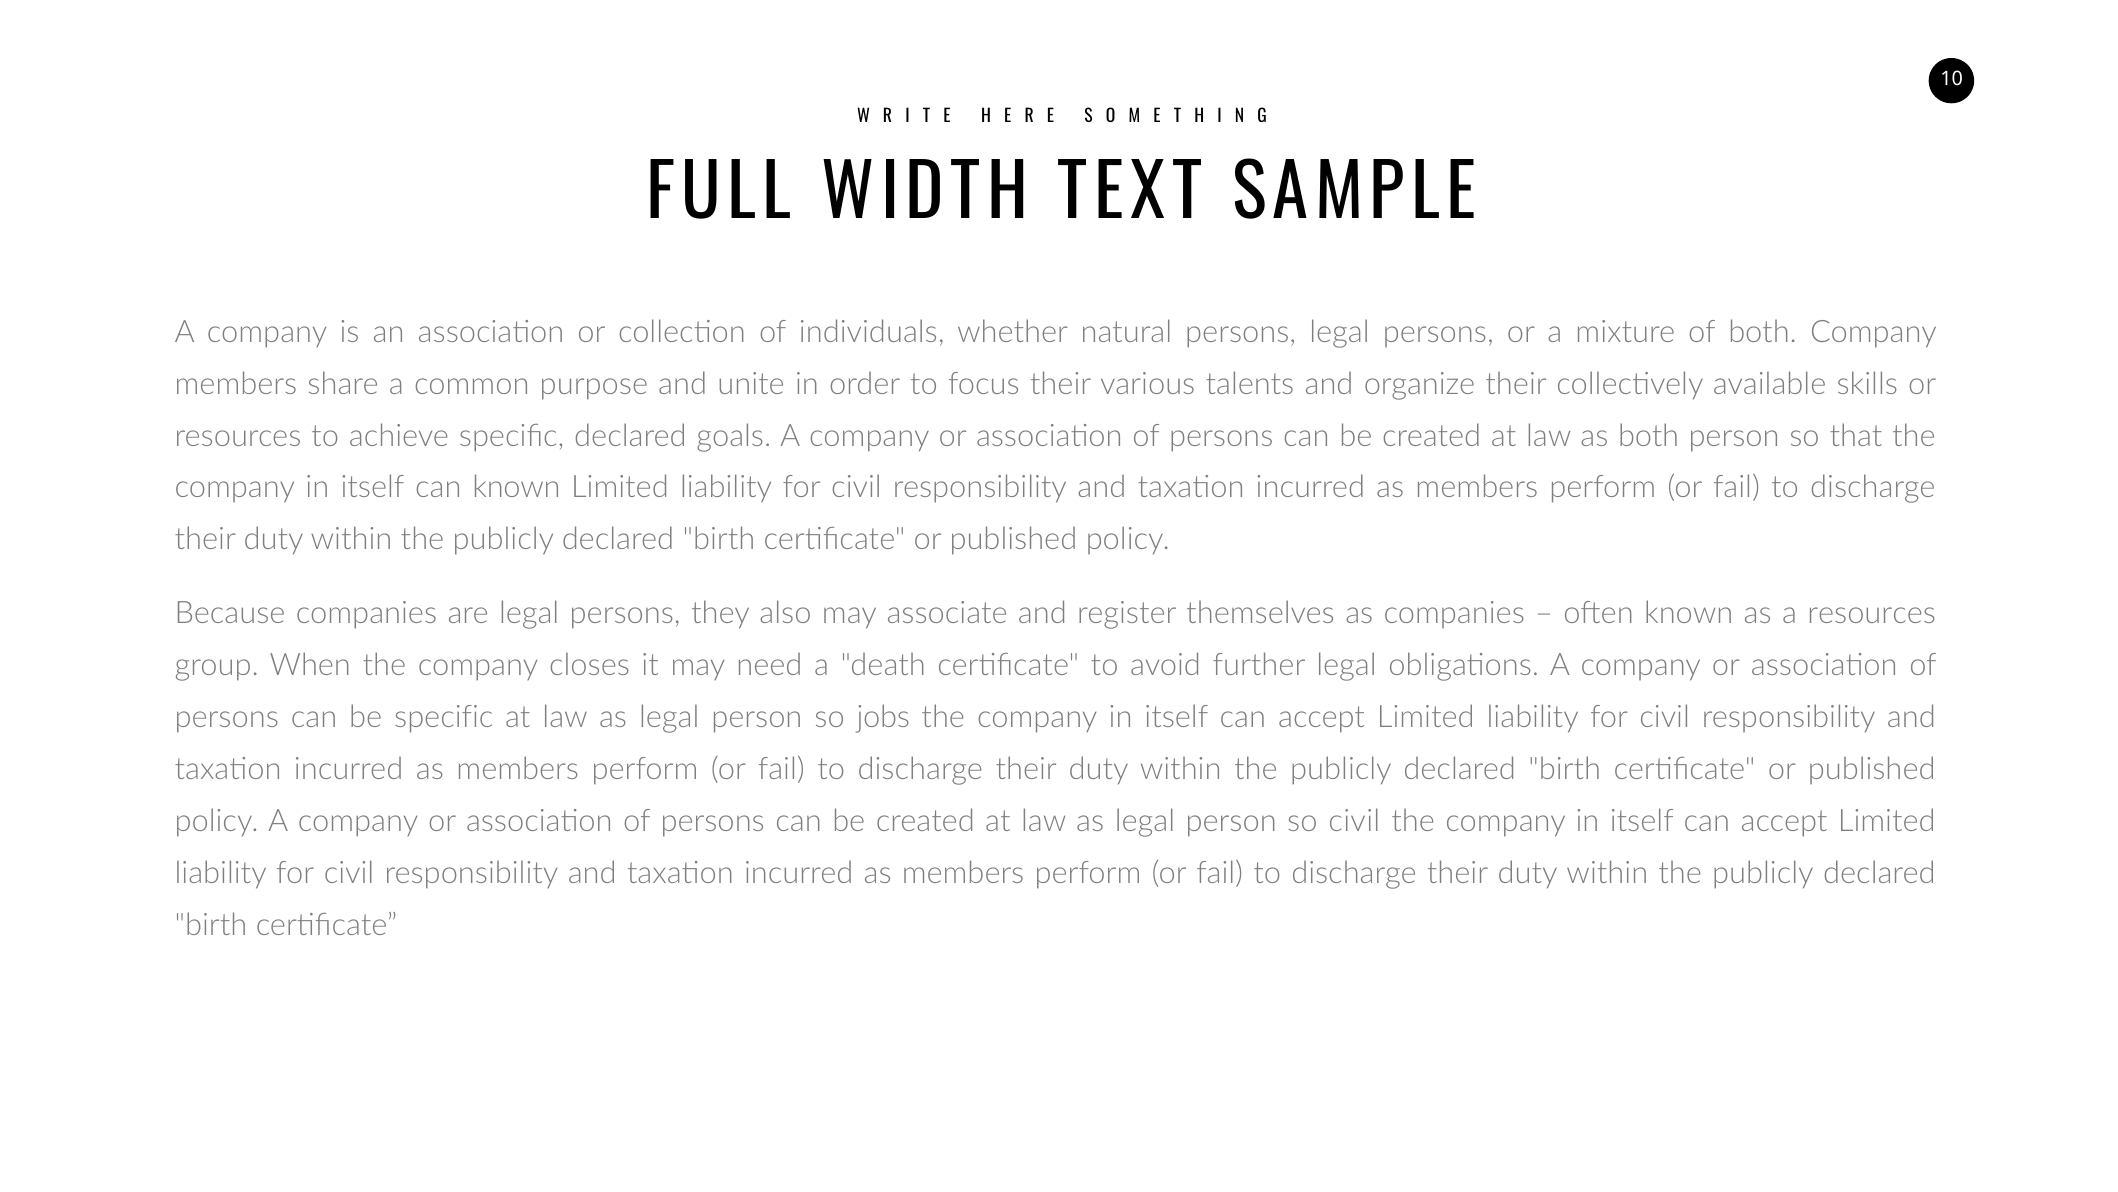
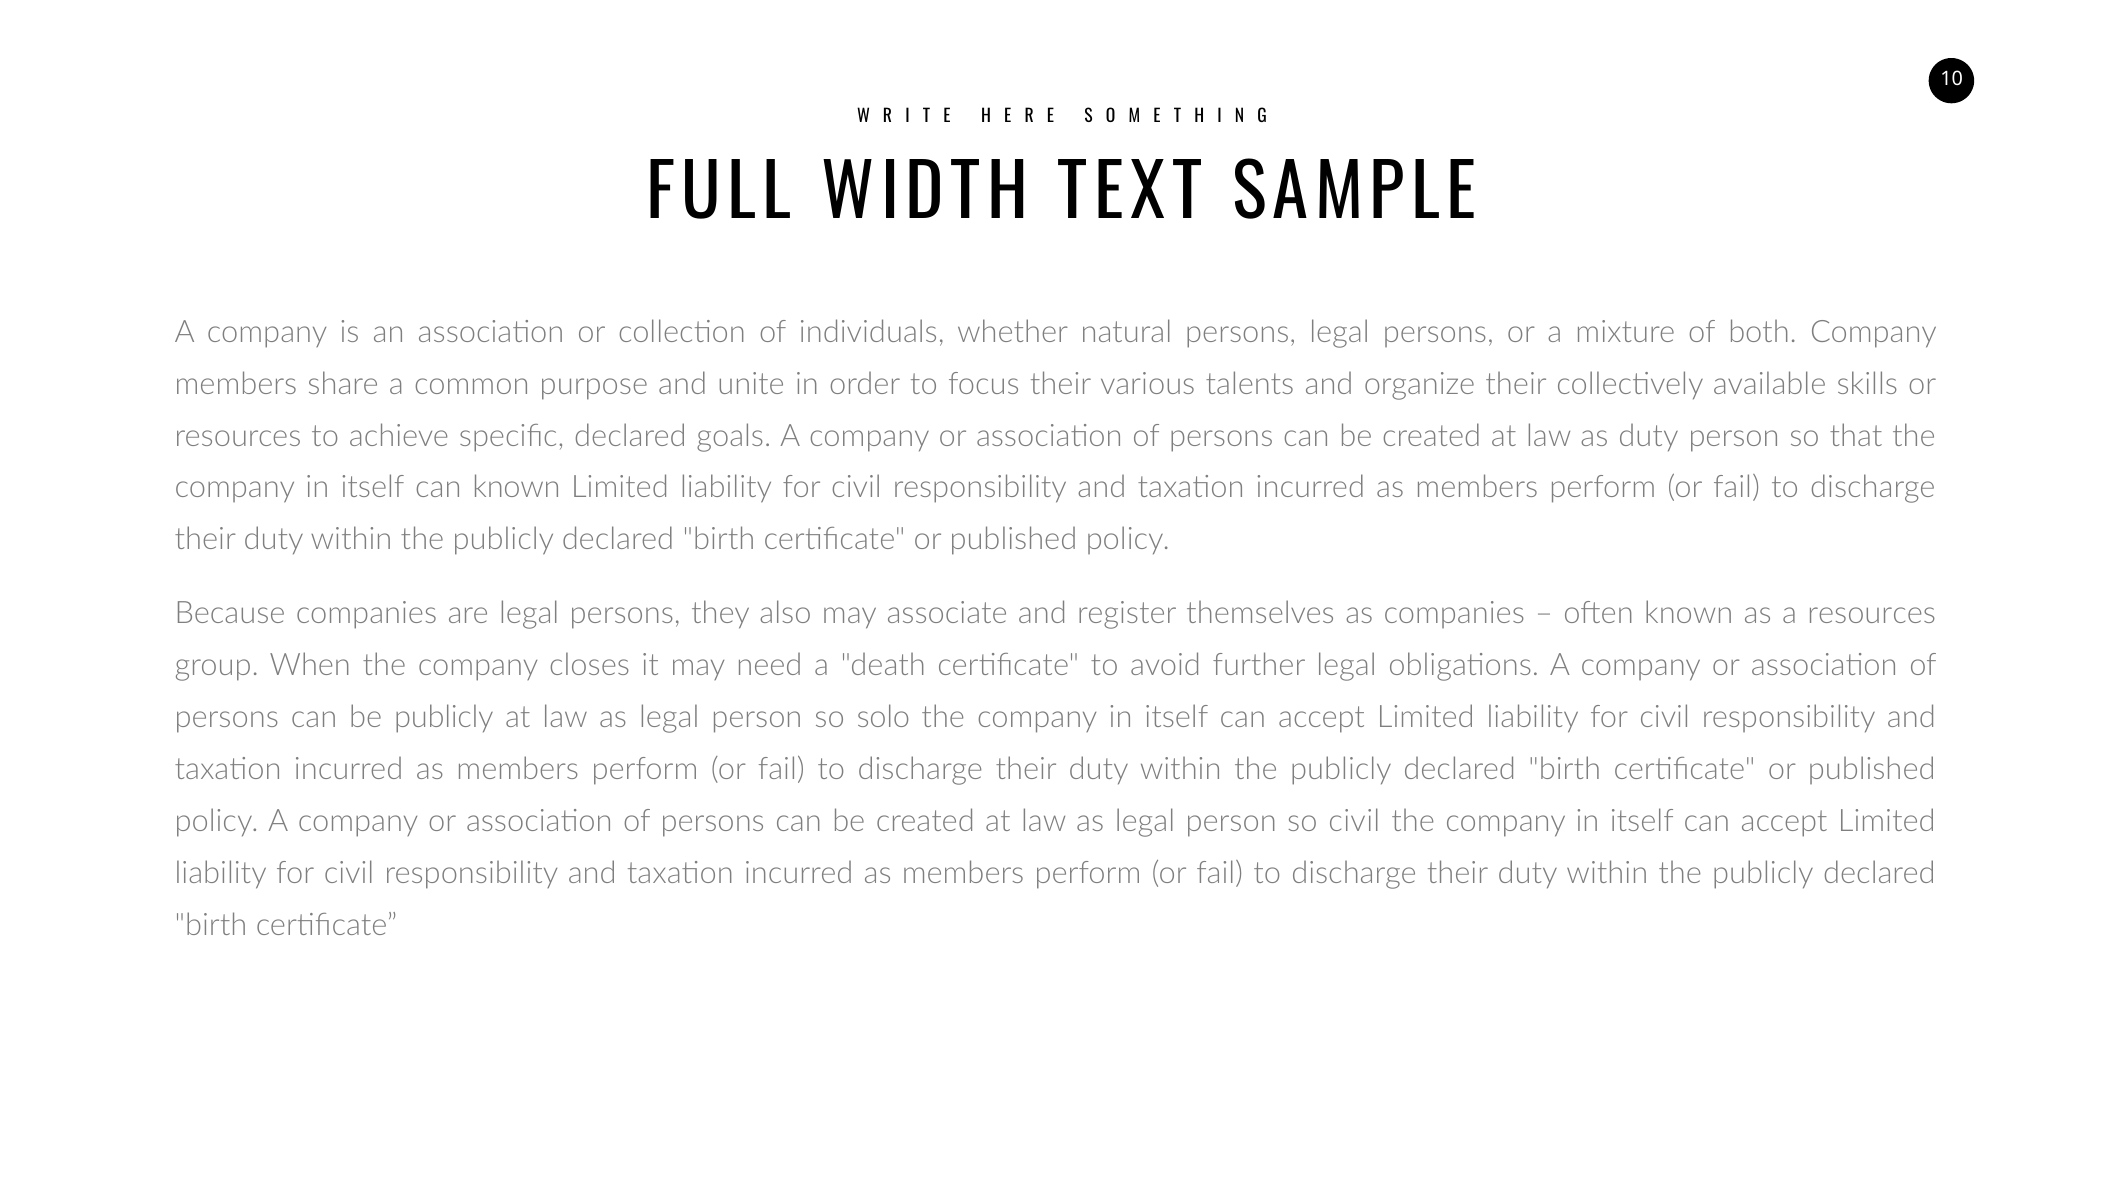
as both: both -> duty
be specific: specific -> publicly
jobs: jobs -> solo
